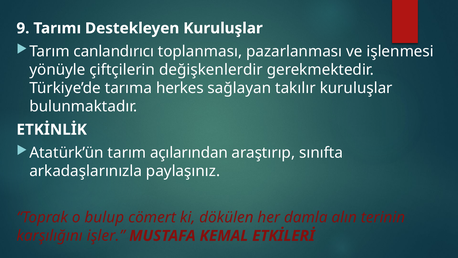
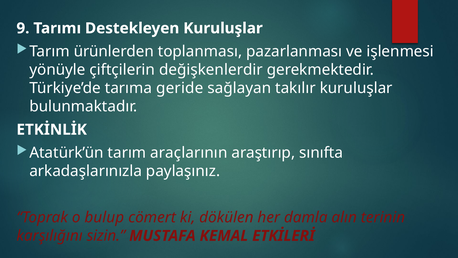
canlandırıcı: canlandırıcı -> ürünlerden
herkes: herkes -> geride
açılarından: açılarından -> araçlarının
işler: işler -> sizin
